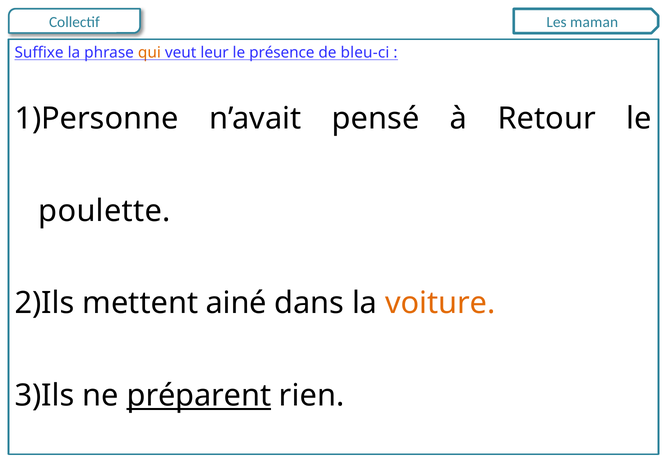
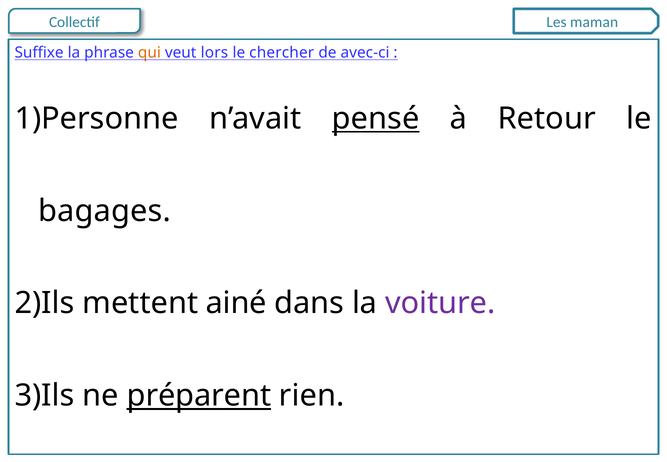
leur: leur -> lors
présence: présence -> chercher
bleu-ci: bleu-ci -> avec-ci
pensé underline: none -> present
poulette: poulette -> bagages
voiture at (440, 303) colour: orange -> purple
